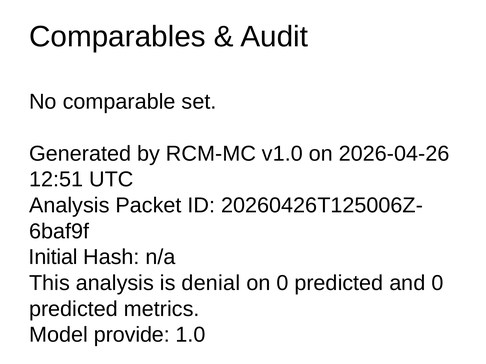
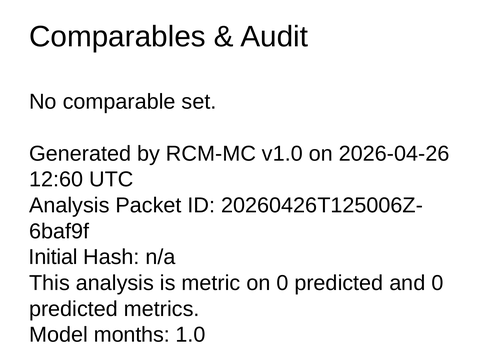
12:51: 12:51 -> 12:60
denial: denial -> metric
provide: provide -> months
